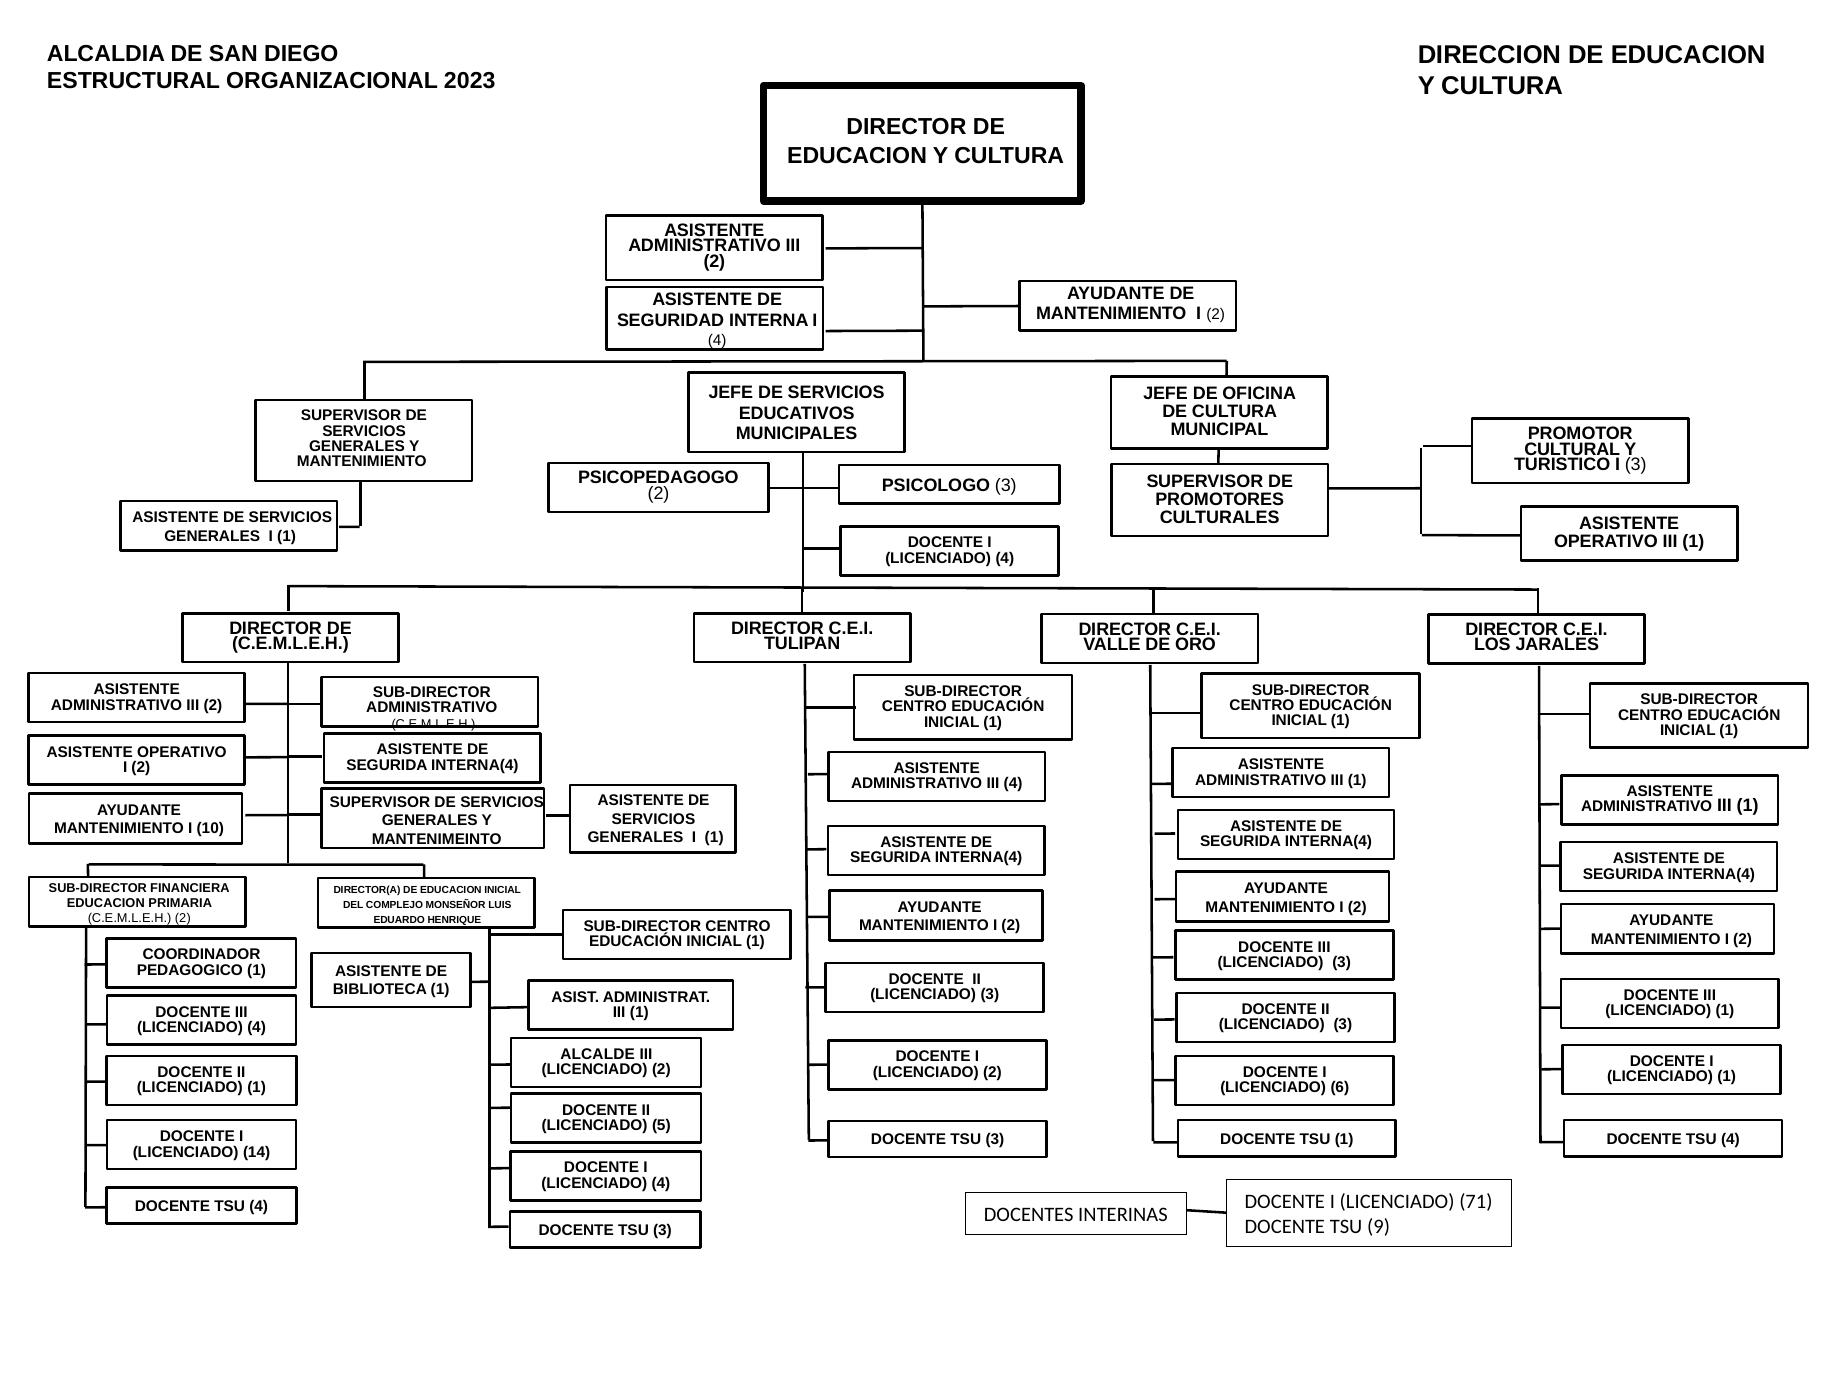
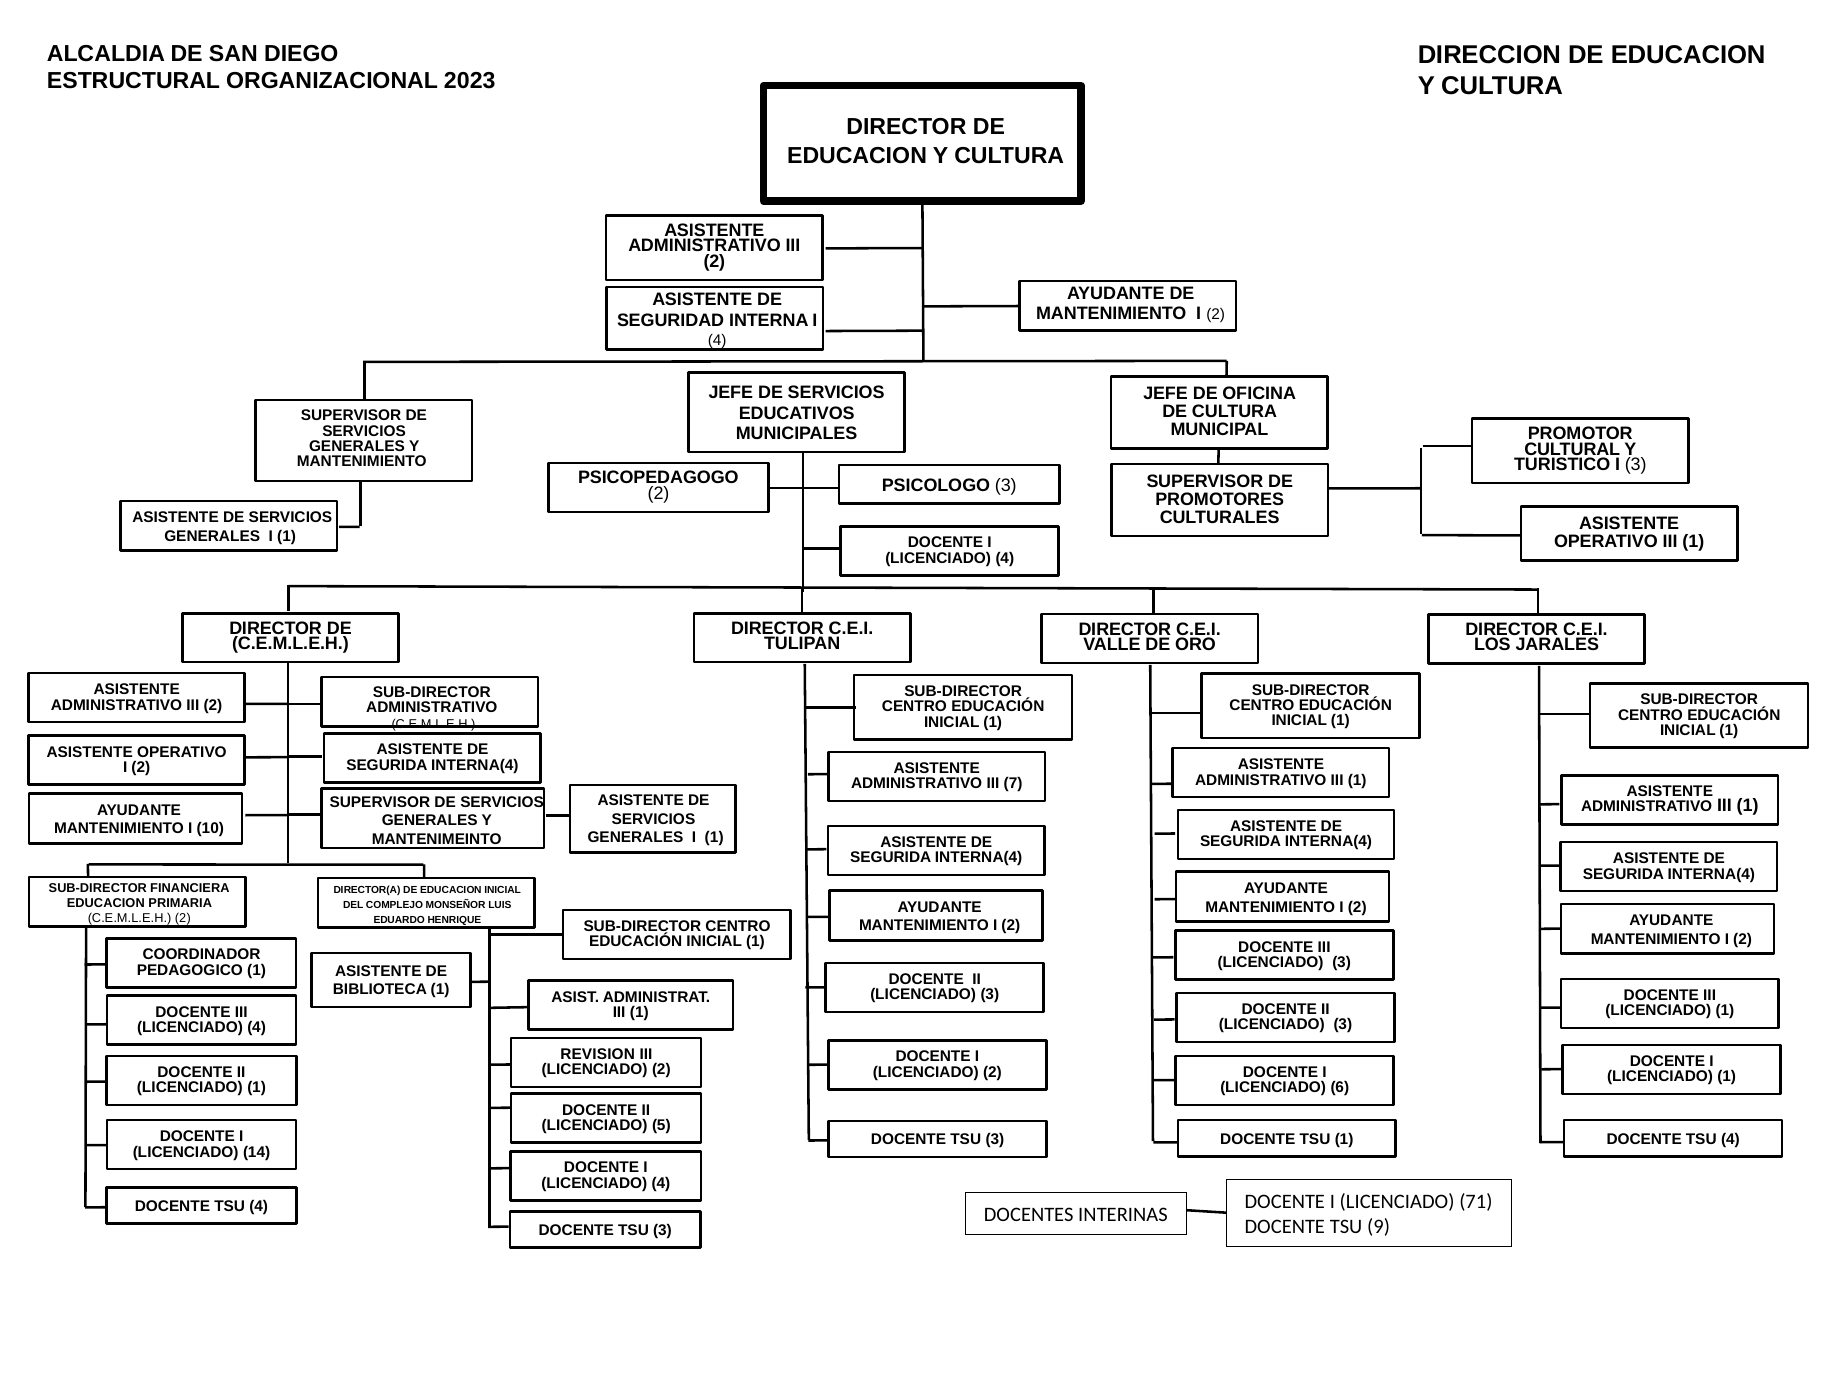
III 4: 4 -> 7
ALCALDE: ALCALDE -> REVISION
